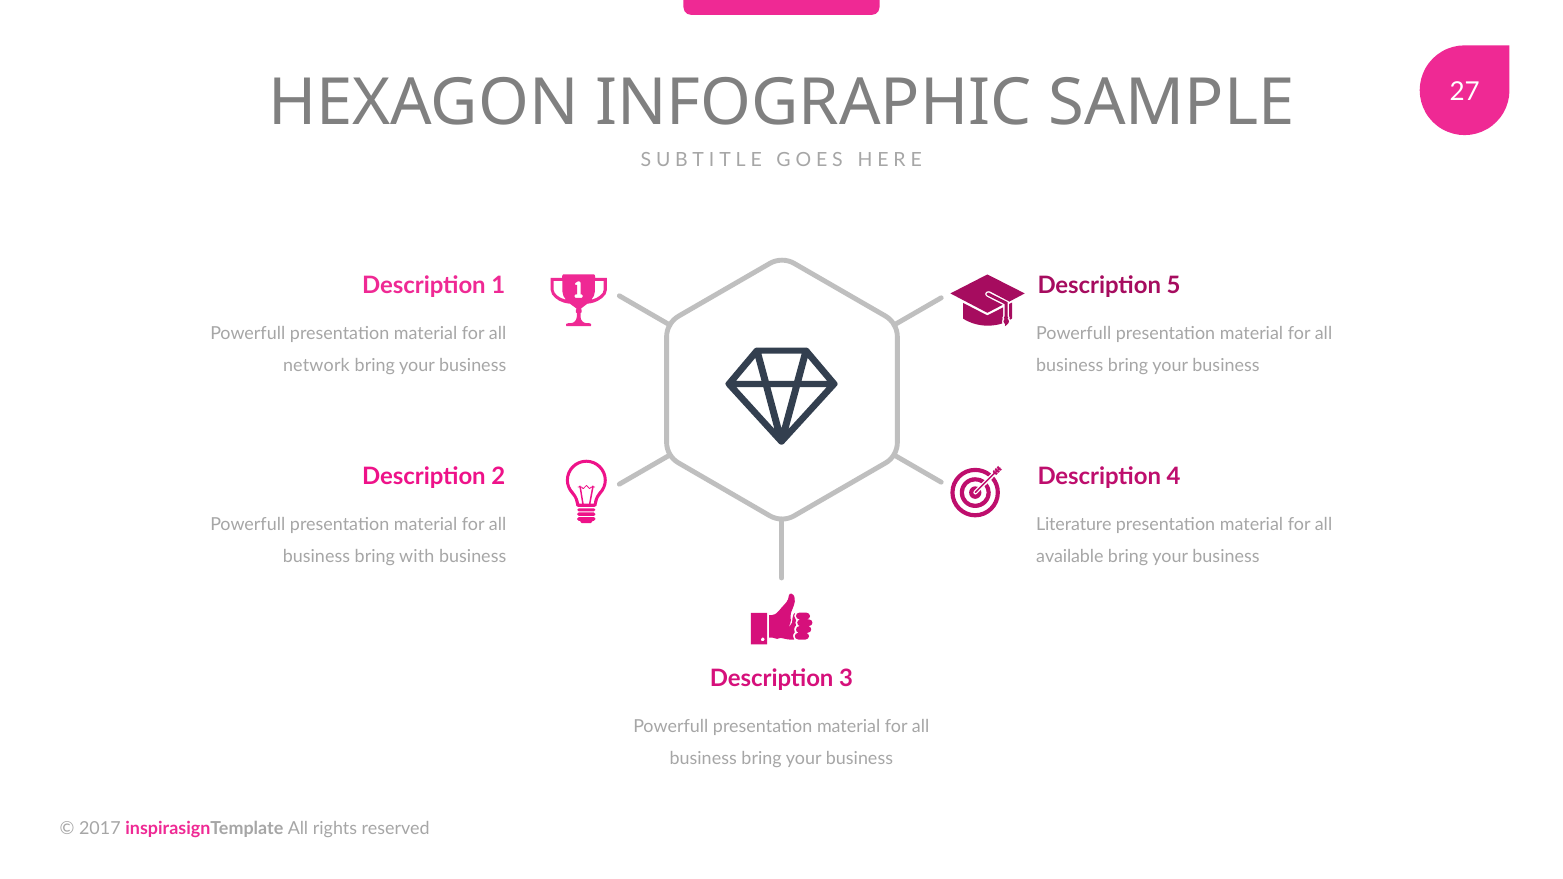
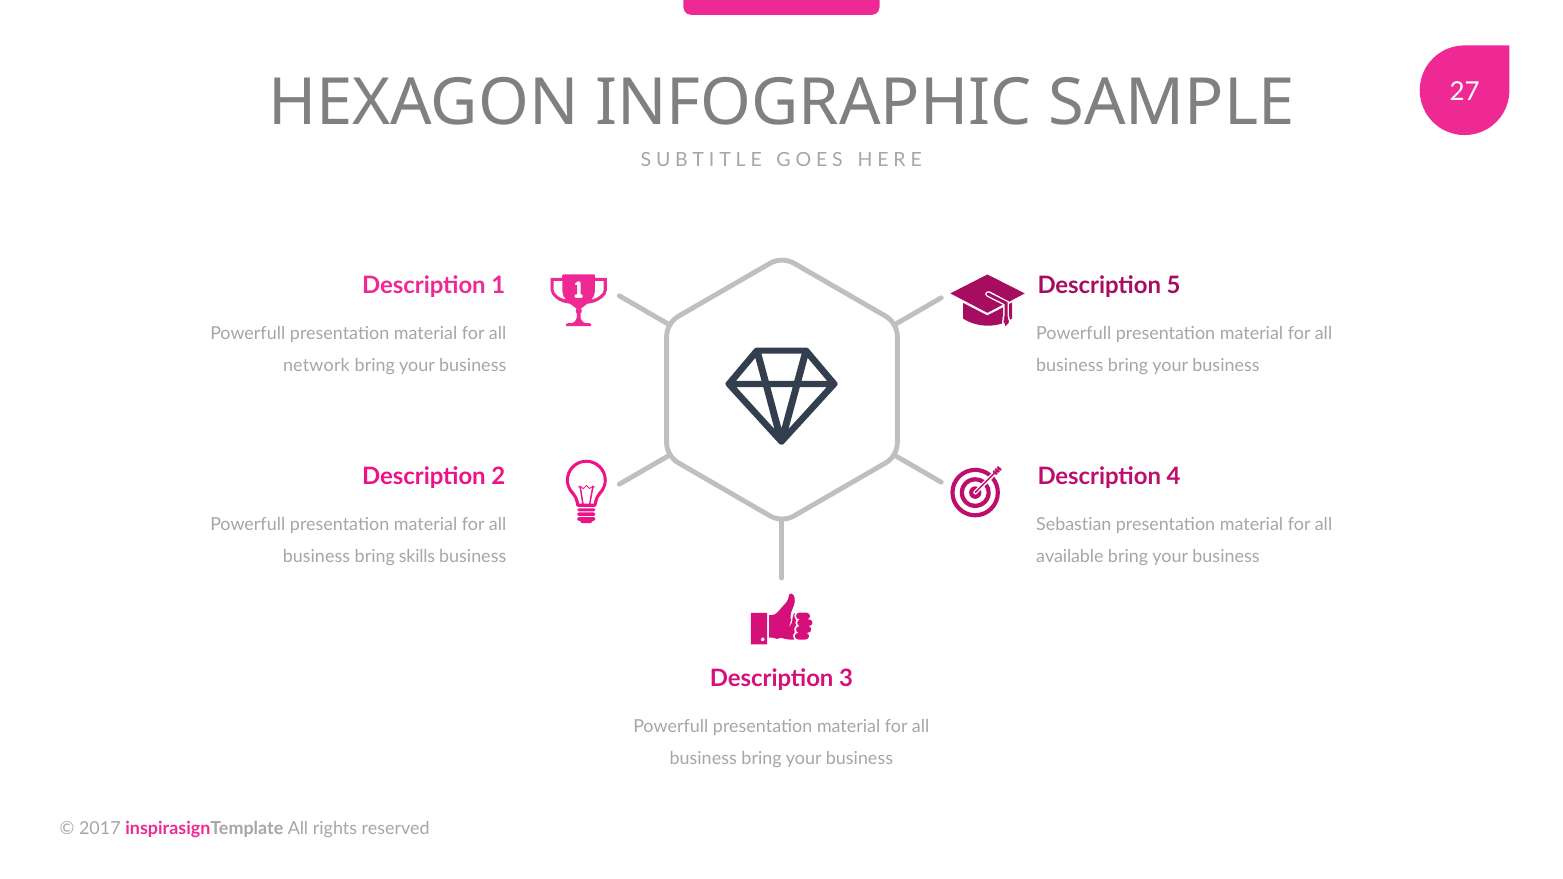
Literature: Literature -> Sebastian
with: with -> skills
